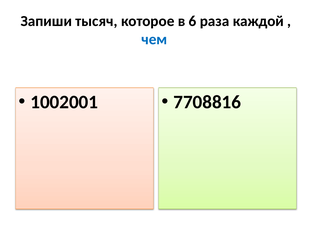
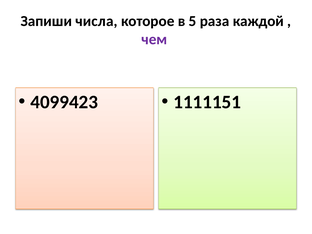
тысяч: тысяч -> числа
6: 6 -> 5
чем colour: blue -> purple
1002001: 1002001 -> 4099423
7708816: 7708816 -> 1111151
